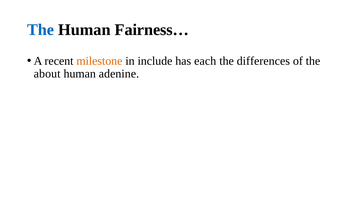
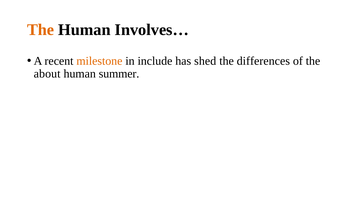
The at (41, 30) colour: blue -> orange
Fairness…: Fairness… -> Involves…
each: each -> shed
adenine: adenine -> summer
